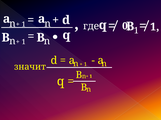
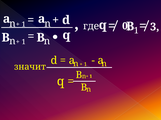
1 at (155, 27): 1 -> 3
